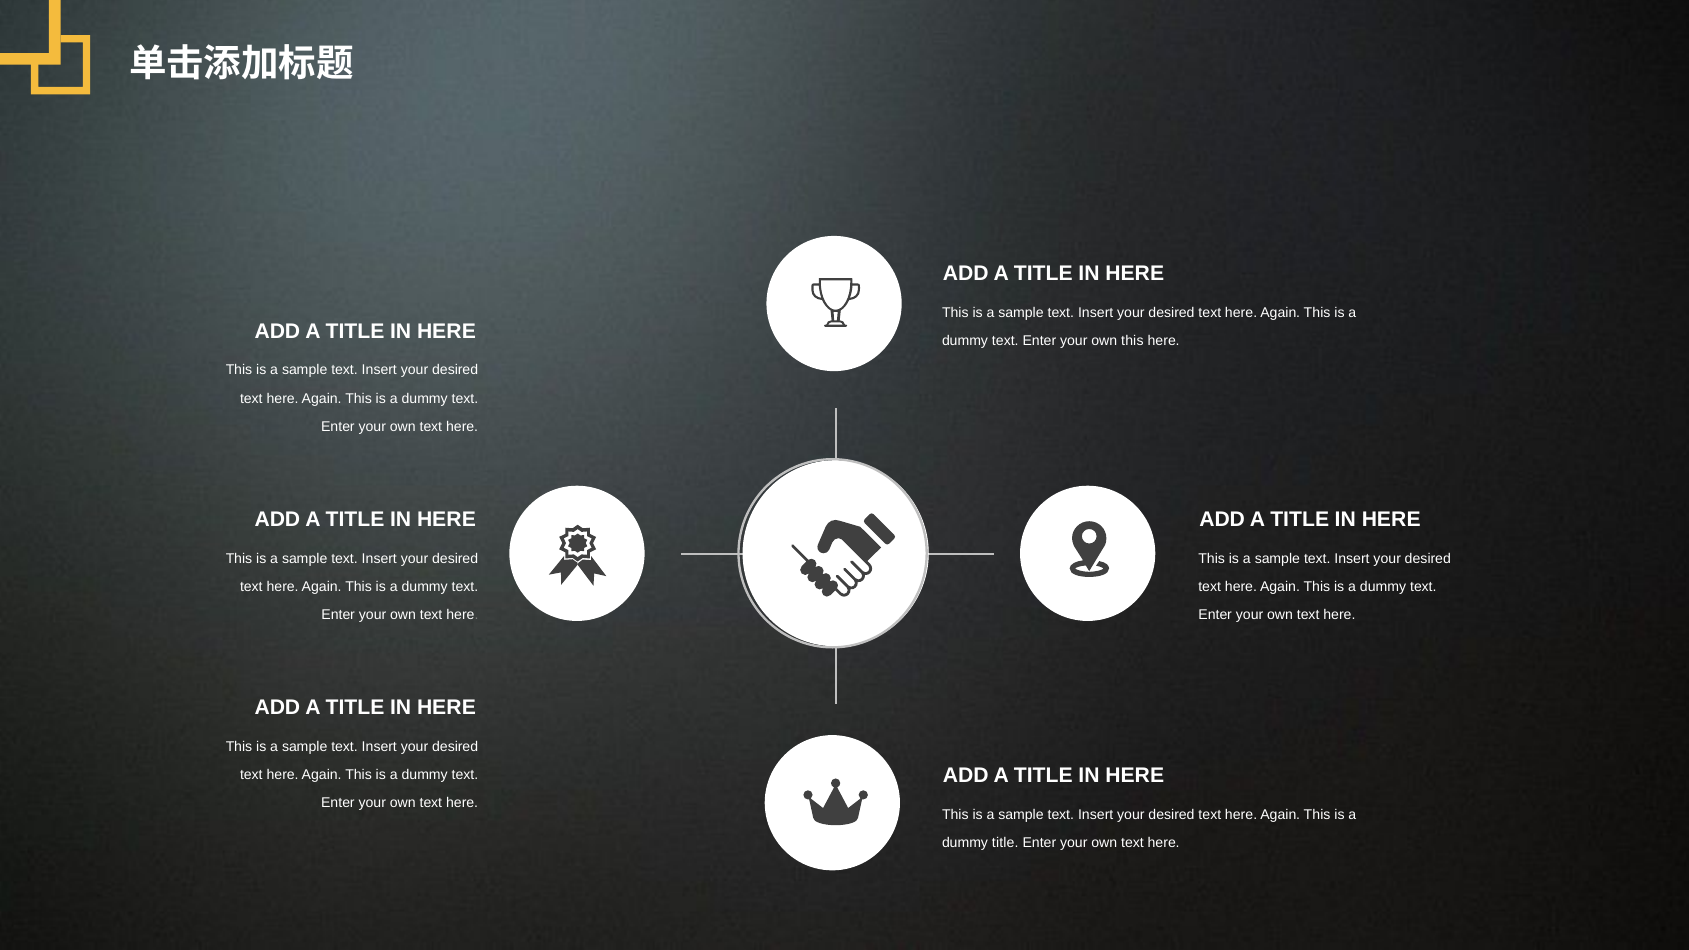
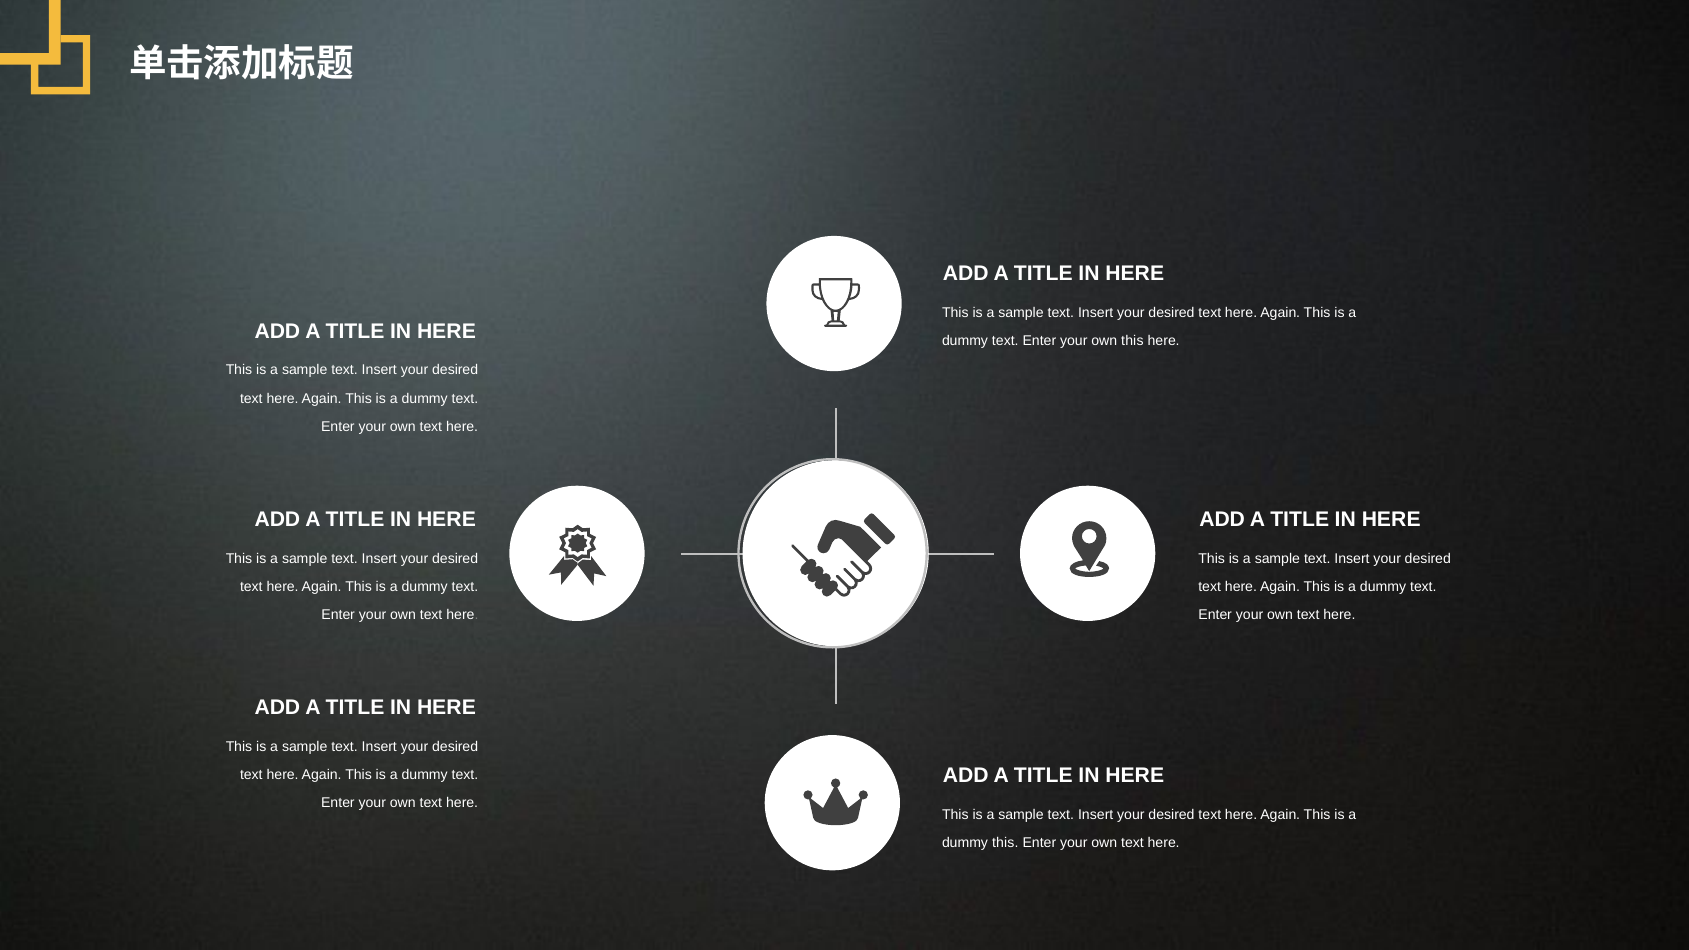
dummy title: title -> this
